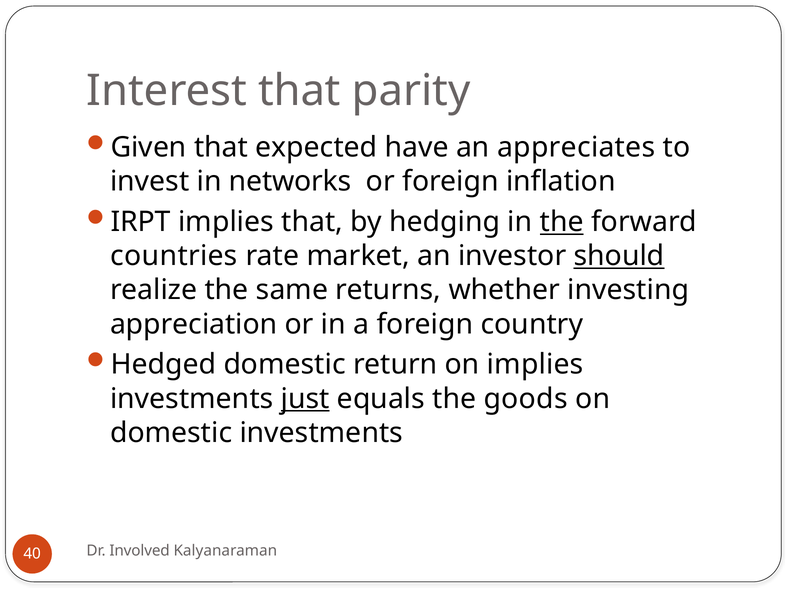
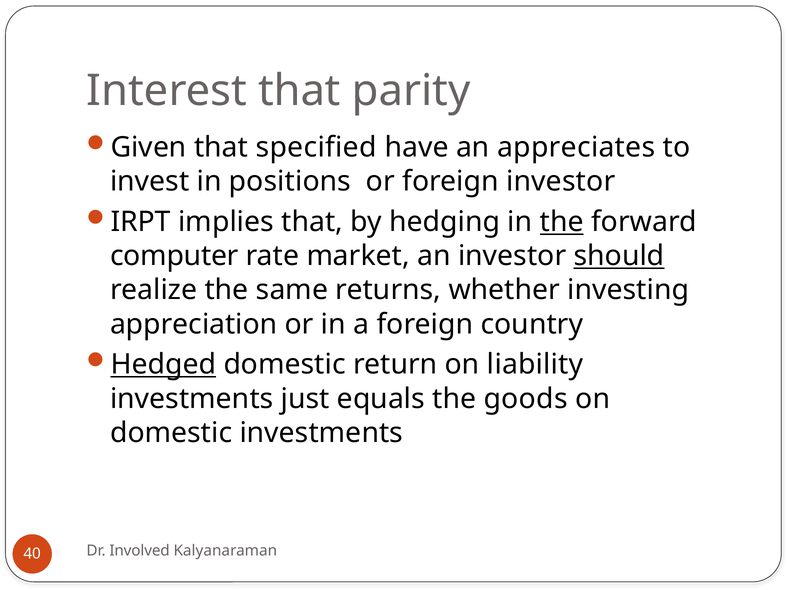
expected: expected -> specified
networks: networks -> positions
foreign inflation: inflation -> investor
countries: countries -> computer
Hedged underline: none -> present
on implies: implies -> liability
just underline: present -> none
